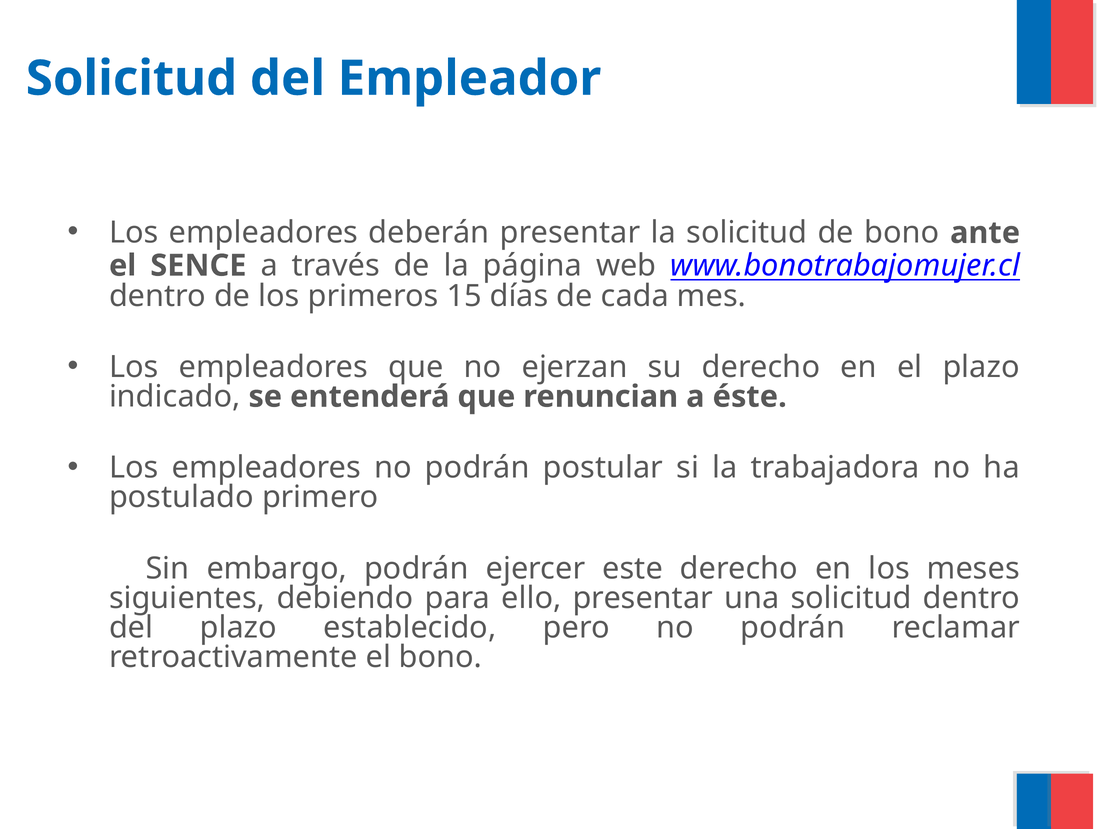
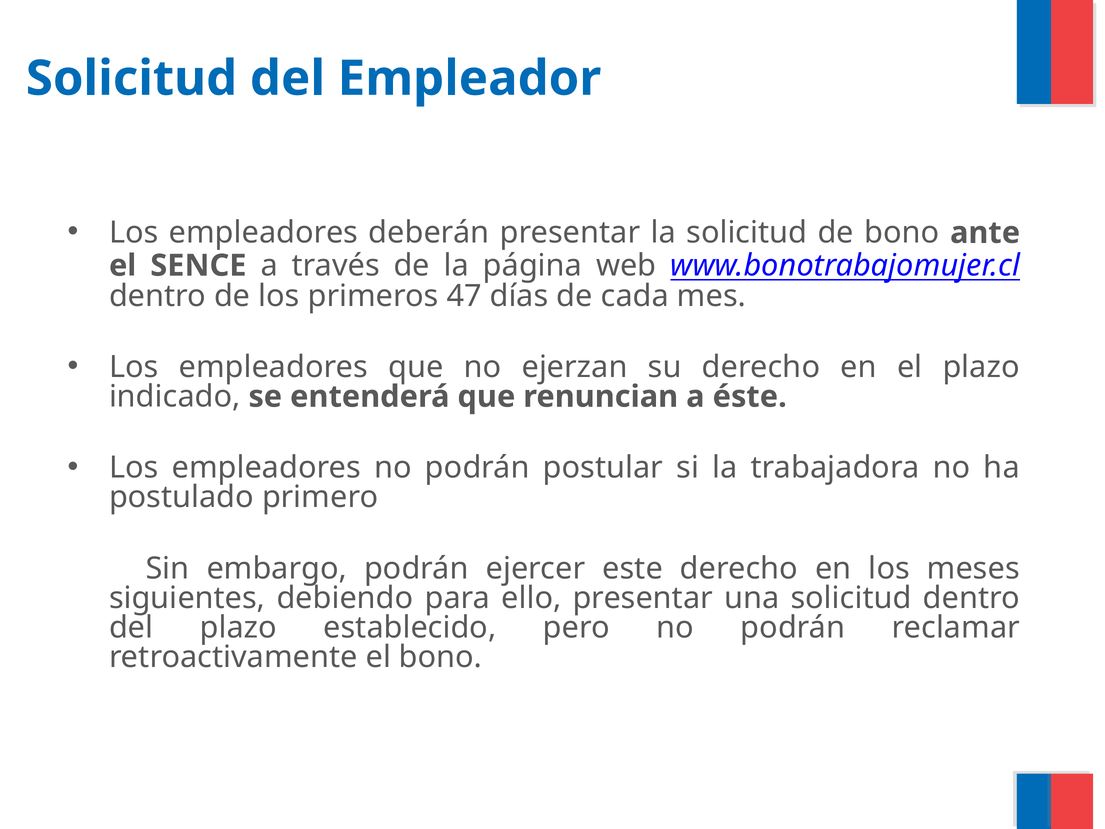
15: 15 -> 47
